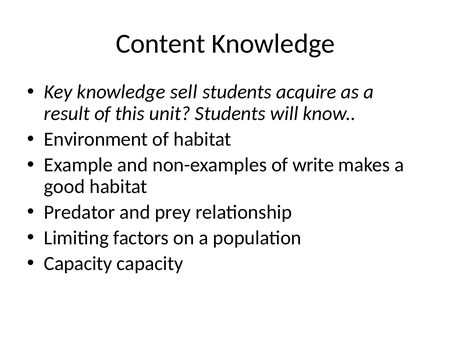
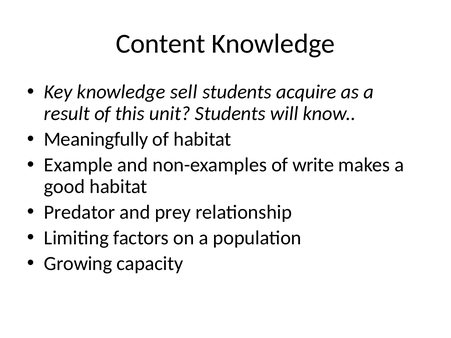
Environment: Environment -> Meaningfully
Capacity at (78, 264): Capacity -> Growing
